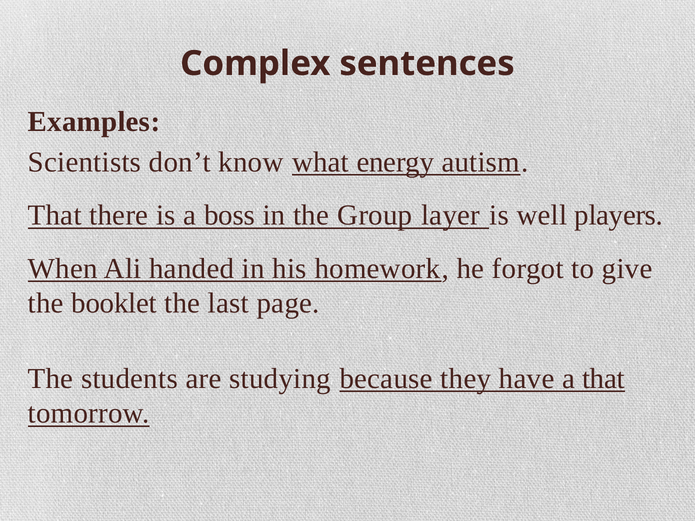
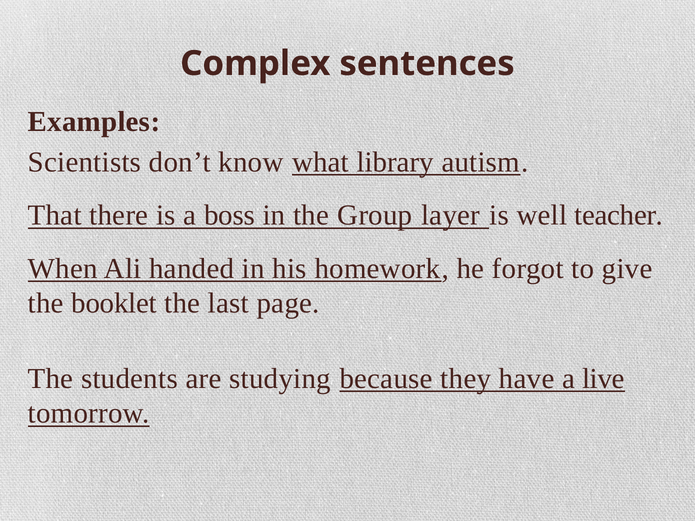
energy: energy -> library
players: players -> teacher
a that: that -> live
